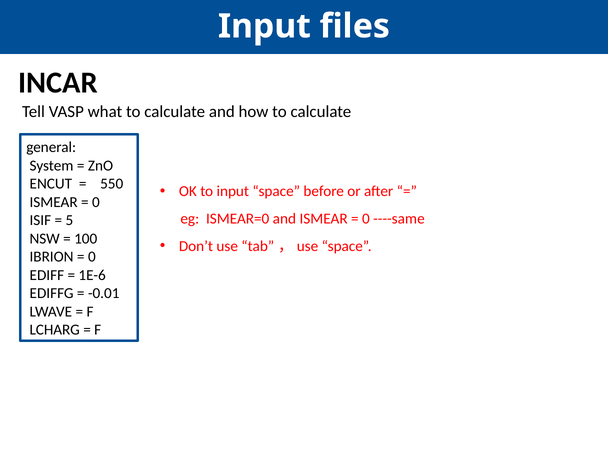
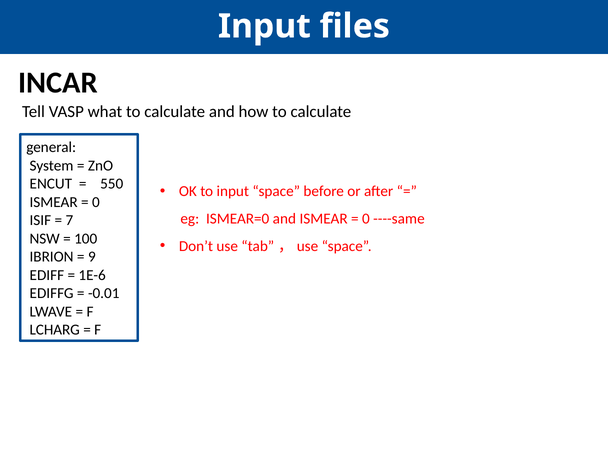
5: 5 -> 7
0 at (92, 257): 0 -> 9
